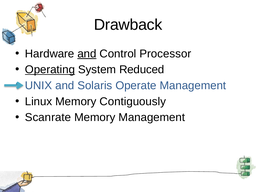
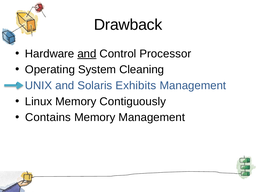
Operating underline: present -> none
Reduced: Reduced -> Cleaning
Operate: Operate -> Exhibits
Scanrate: Scanrate -> Contains
